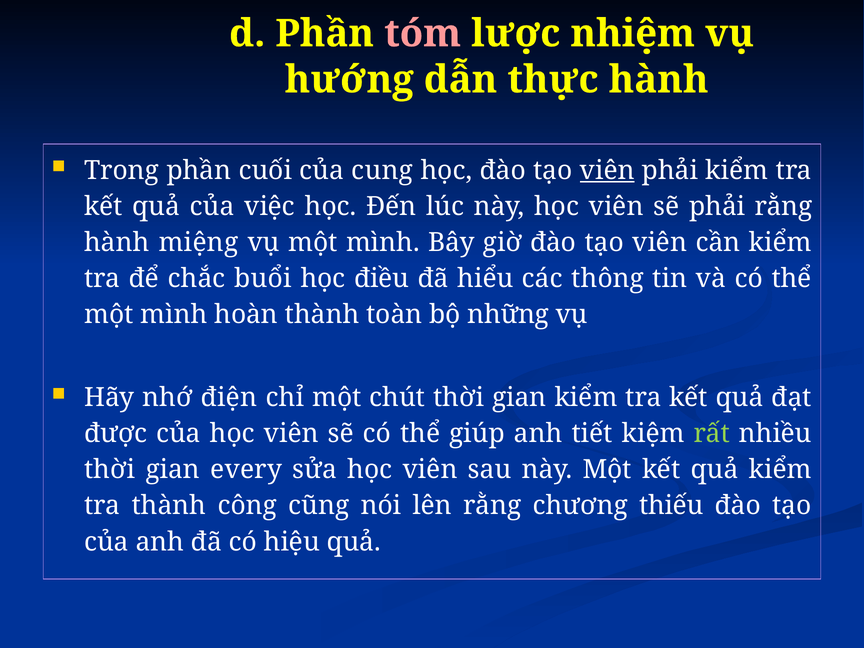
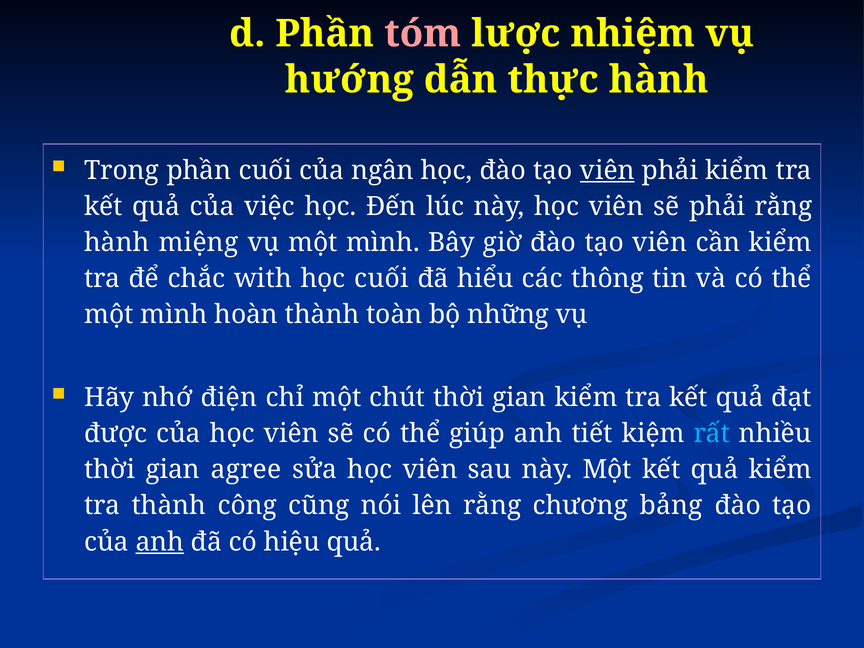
cung: cung -> ngân
buổi: buổi -> with
học điều: điều -> cuối
rất colour: light green -> light blue
every: every -> agree
thiếu: thiếu -> bảng
anh at (160, 542) underline: none -> present
